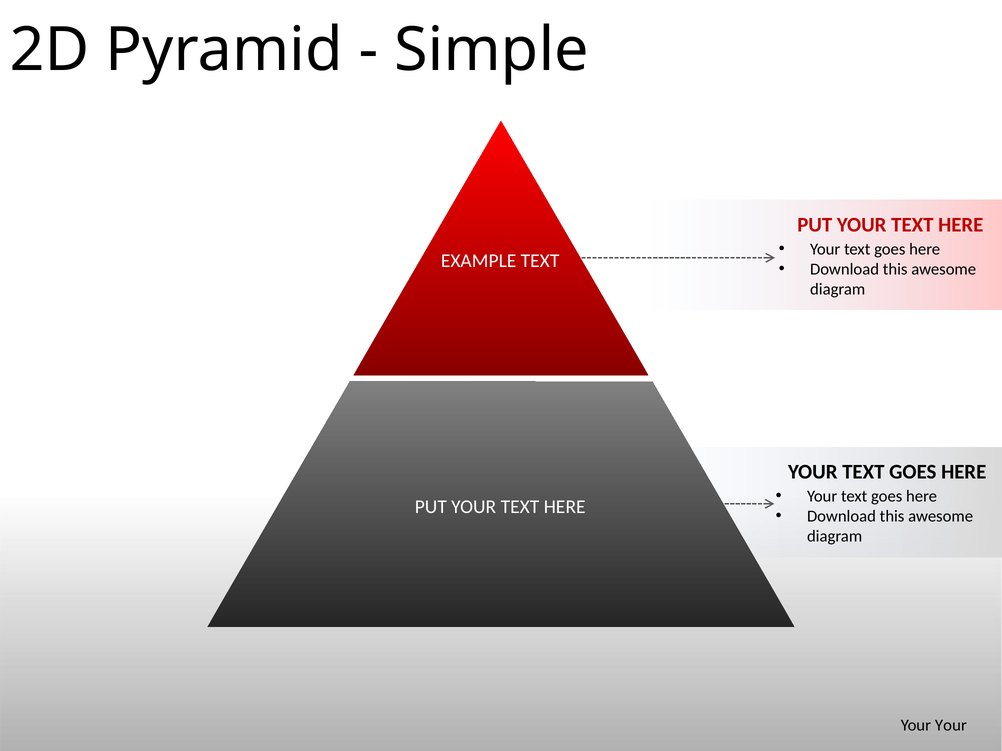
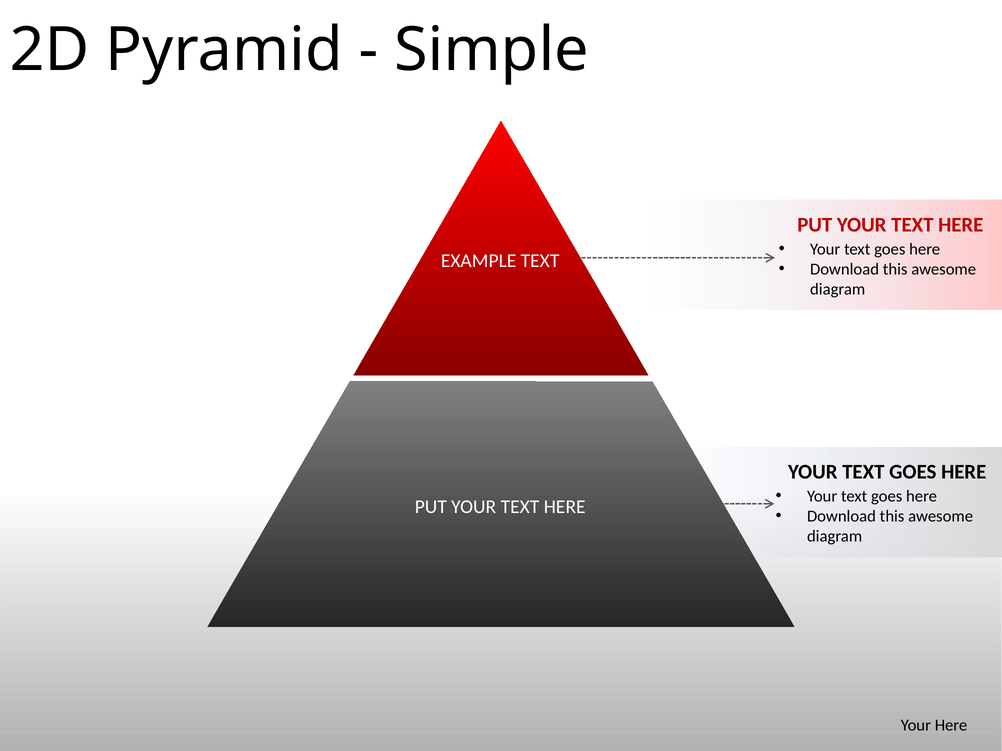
Your Your: Your -> Here
